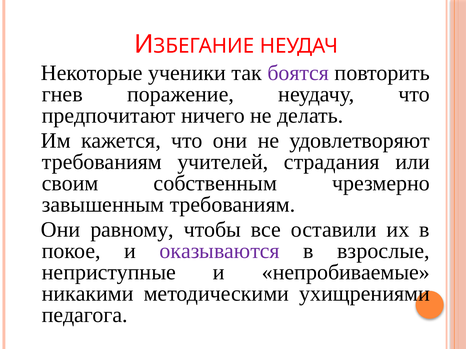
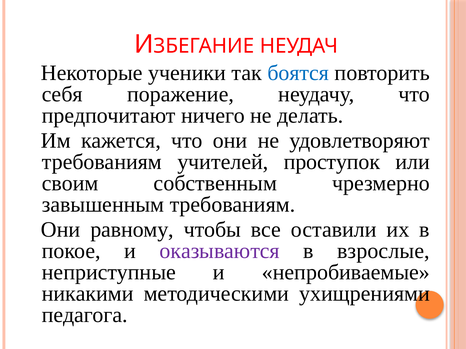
боятся colour: purple -> blue
гнев: гнев -> себя
страдания: страдания -> проступок
